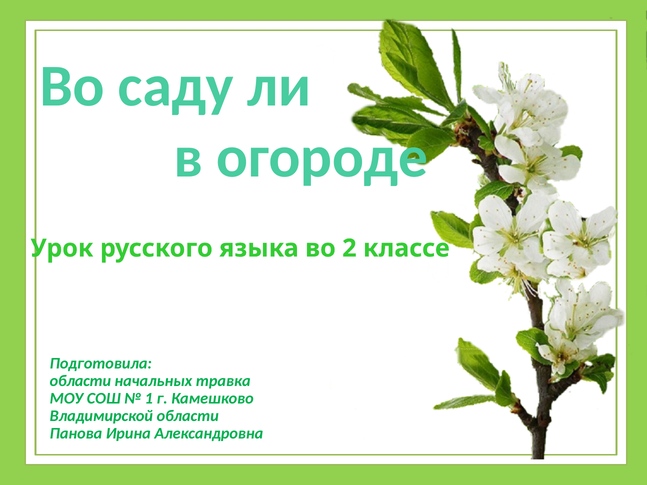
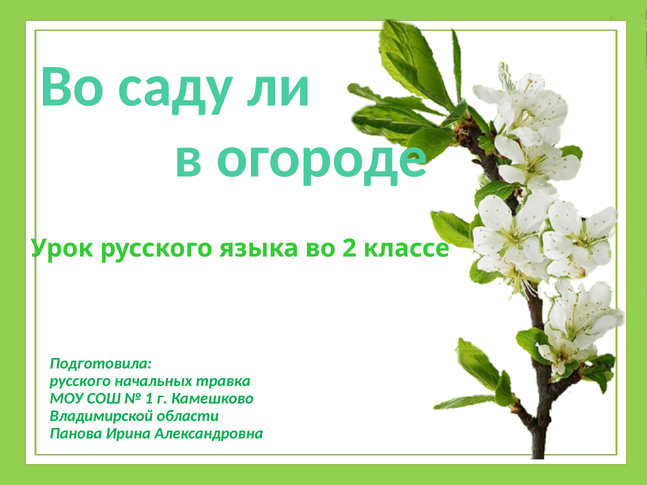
области at (80, 381): области -> русского
